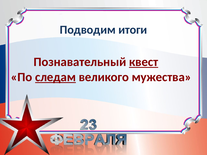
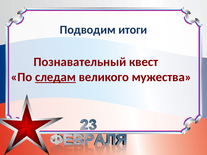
квест underline: present -> none
